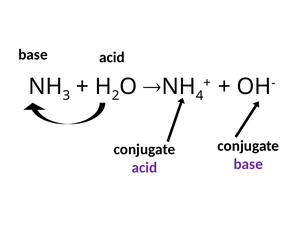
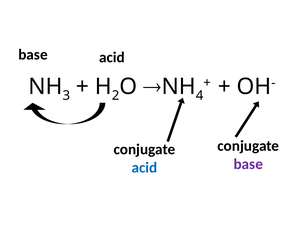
acid at (144, 168) colour: purple -> blue
